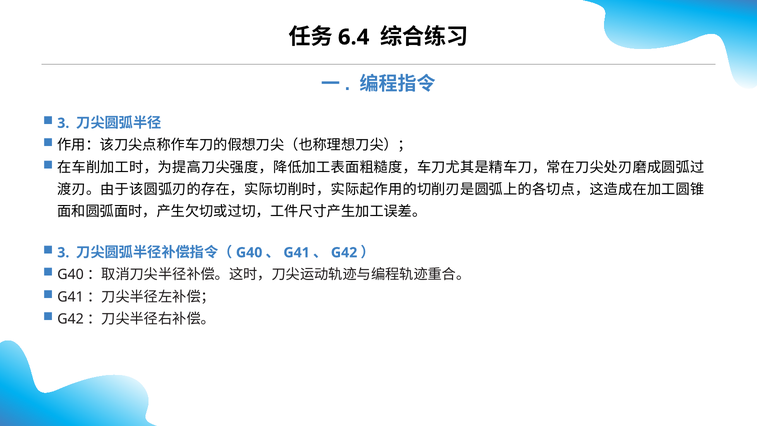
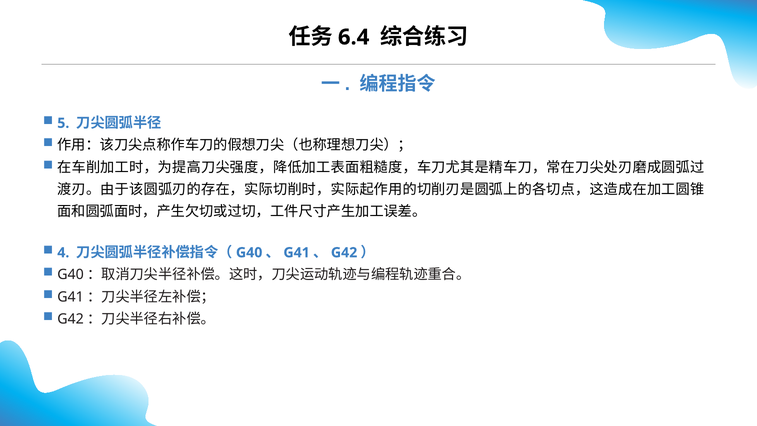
3 at (63, 123): 3 -> 5
3 at (63, 252): 3 -> 4
